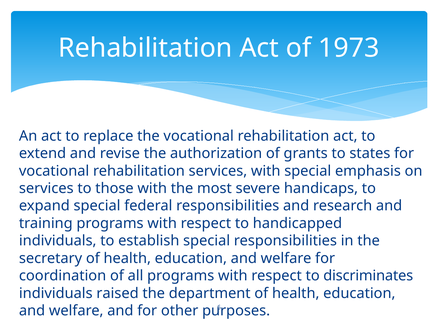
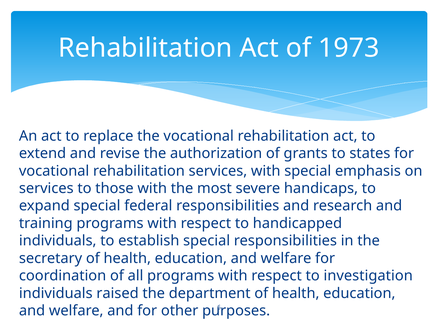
discriminates: discriminates -> investigation
